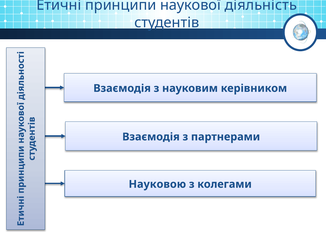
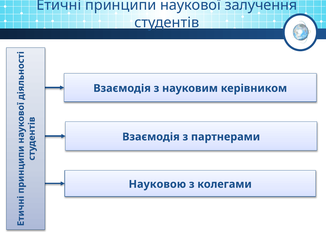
діяльність: діяльність -> залучення
